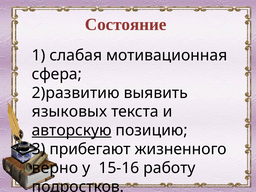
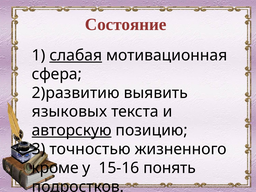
слабая underline: none -> present
прибегают: прибегают -> точностью
верно: верно -> кроме
работу: работу -> понять
